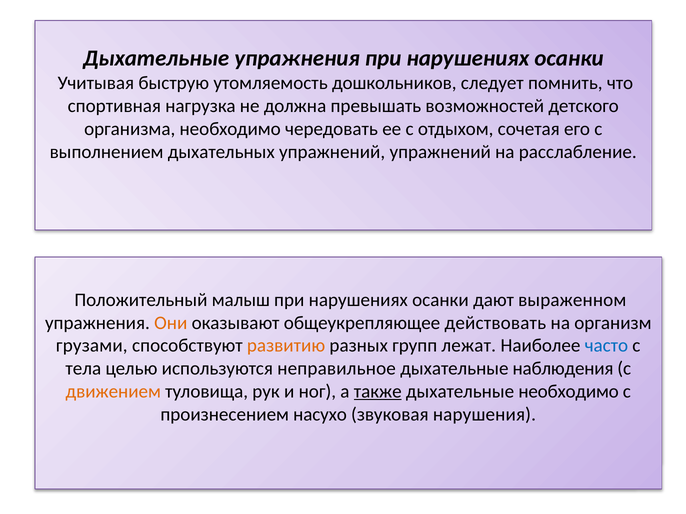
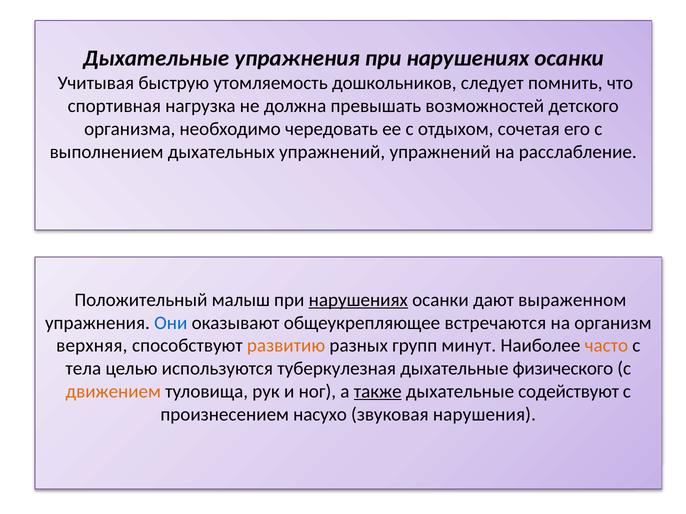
нарушениях at (358, 300) underline: none -> present
Они colour: orange -> blue
действовать: действовать -> встречаются
грузами: грузами -> верхняя
лежат: лежат -> минут
часто colour: blue -> orange
неправильное: неправильное -> туберкулезная
наблюдения: наблюдения -> физического
дыхательные необходимо: необходимо -> содействуют
